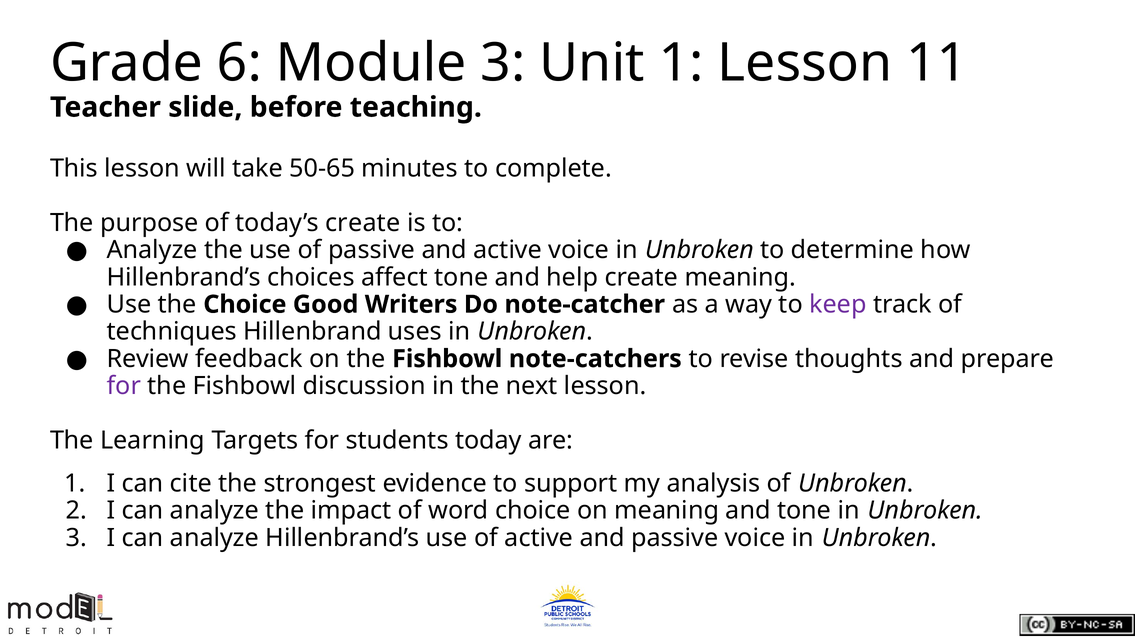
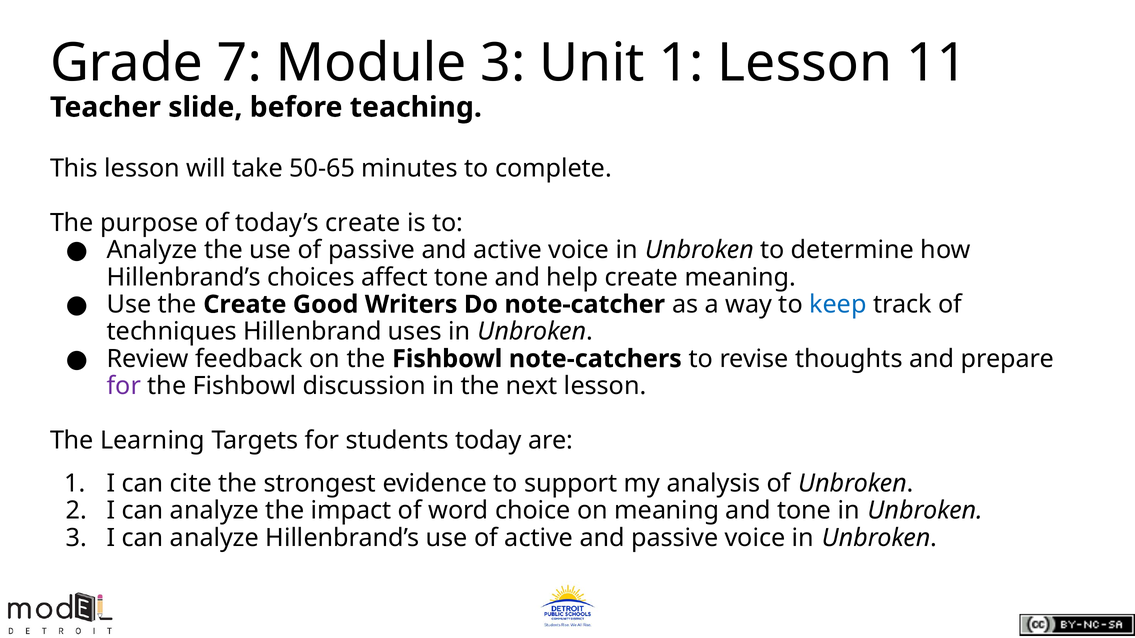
6: 6 -> 7
the Choice: Choice -> Create
keep colour: purple -> blue
